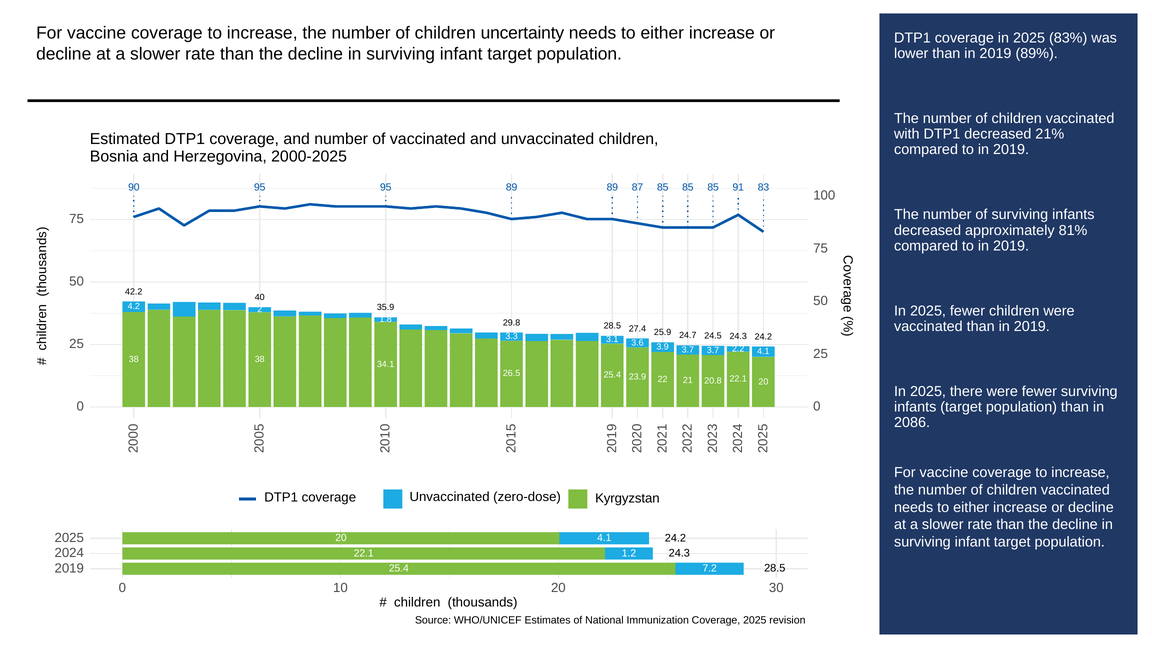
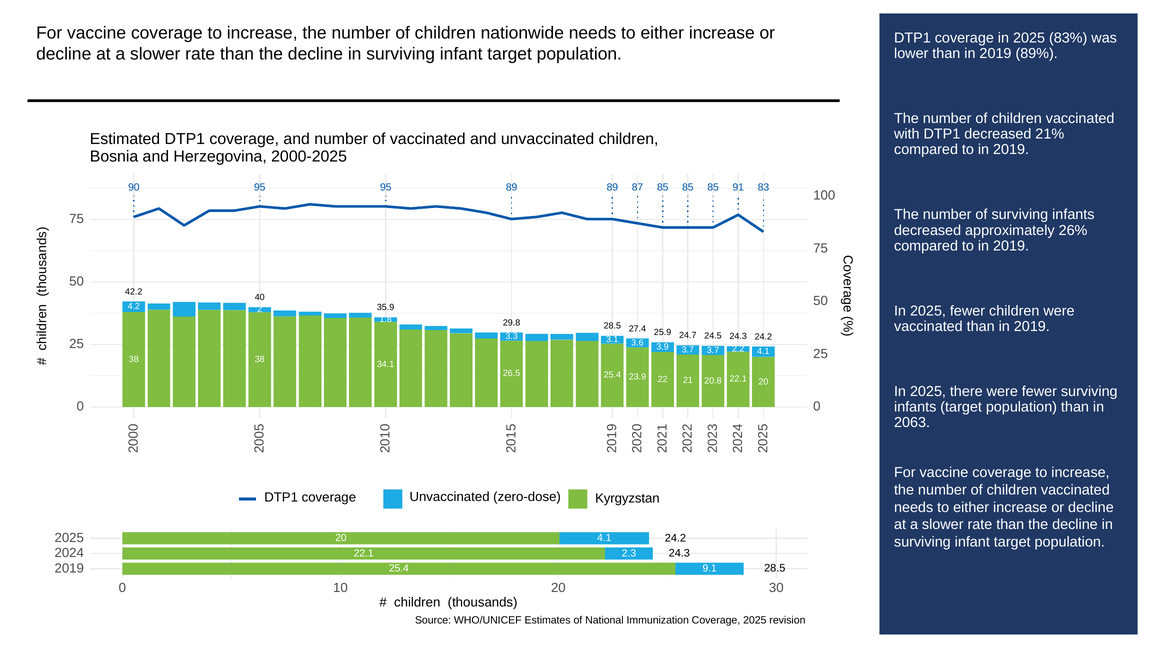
uncertainty: uncertainty -> nationwide
81%: 81% -> 26%
2086: 2086 -> 2063
1.2: 1.2 -> 2.3
7.2: 7.2 -> 9.1
